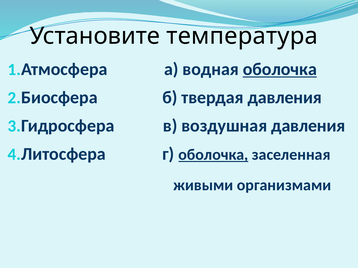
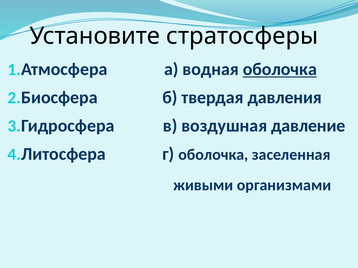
температура: температура -> стратосферы
воздушная давления: давления -> давление
оболочка at (213, 155) underline: present -> none
